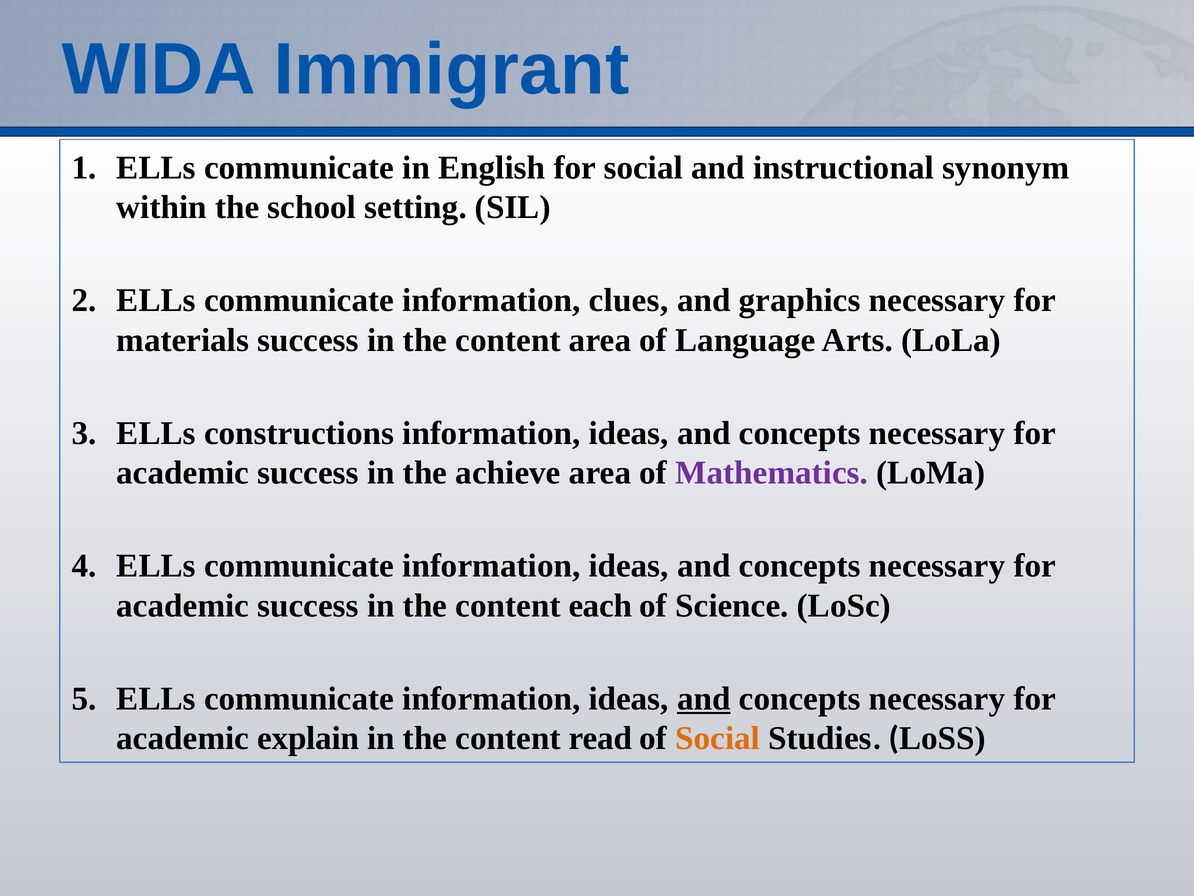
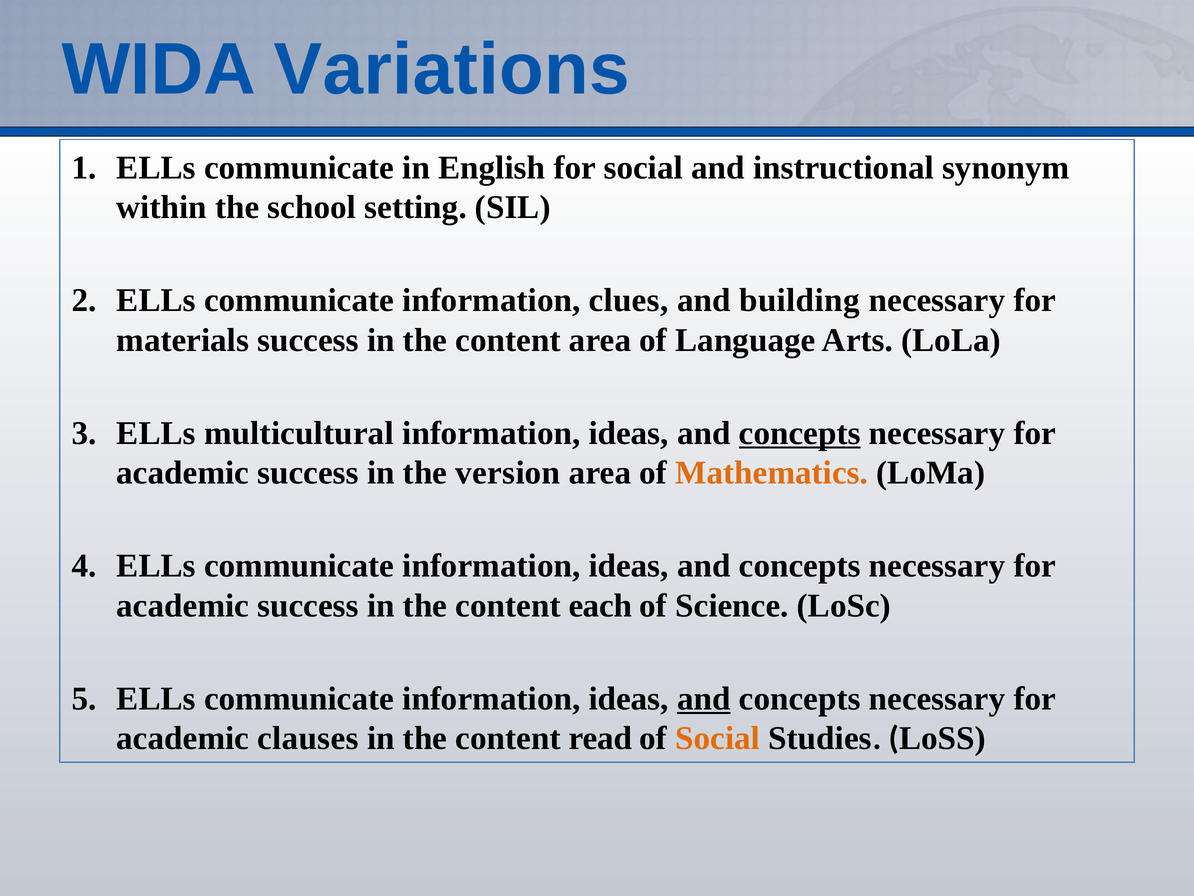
Immigrant: Immigrant -> Variations
graphics: graphics -> building
constructions: constructions -> multicultural
concepts at (800, 433) underline: none -> present
achieve: achieve -> version
Mathematics colour: purple -> orange
explain: explain -> clauses
